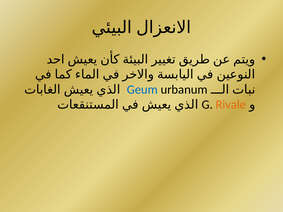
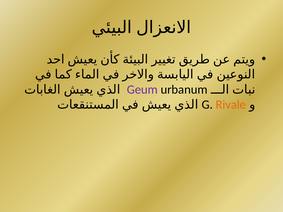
Geum colour: blue -> purple
